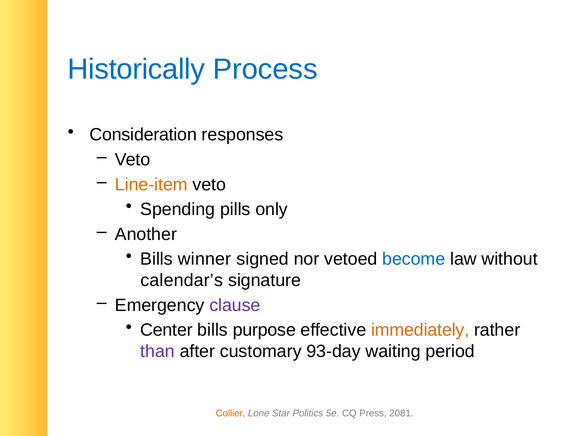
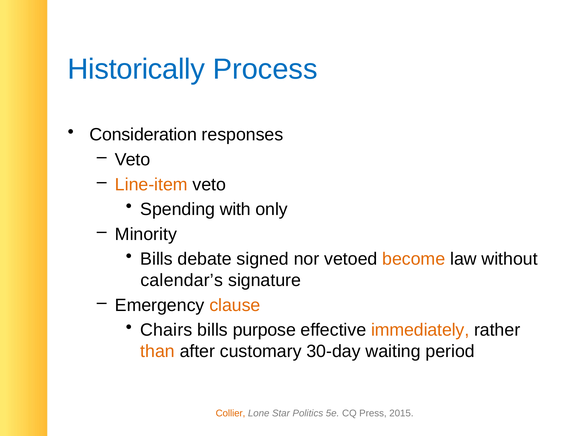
pills: pills -> with
Another: Another -> Minority
winner: winner -> debate
become colour: blue -> orange
clause colour: purple -> orange
Center: Center -> Chairs
than colour: purple -> orange
93-day: 93-day -> 30-day
2081: 2081 -> 2015
